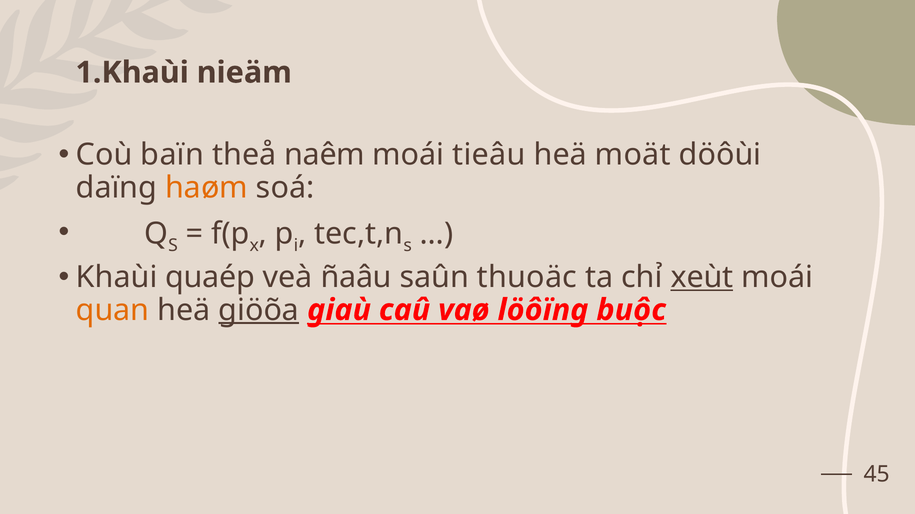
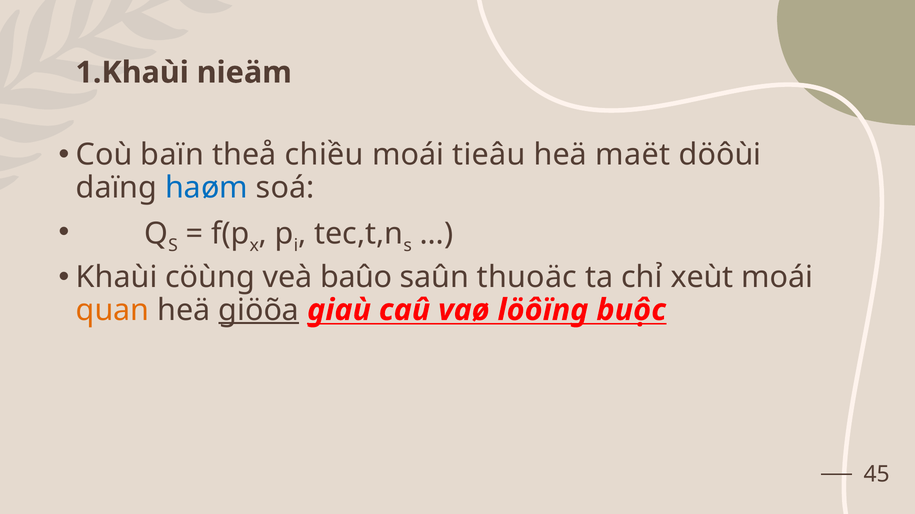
naêm: naêm -> chiều
moät: moät -> maët
haøm colour: orange -> blue
quaép: quaép -> cöùng
ñaâu: ñaâu -> baûo
xeùt underline: present -> none
